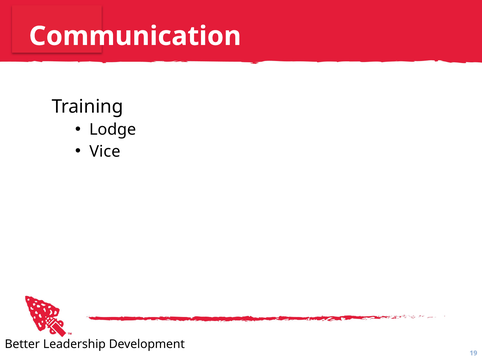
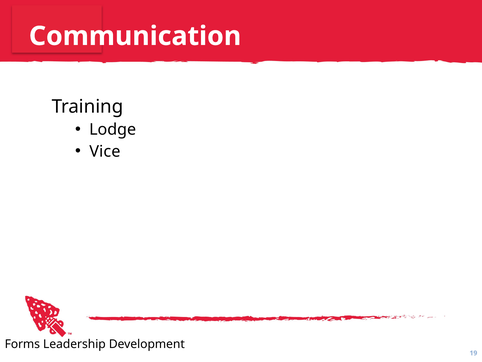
Better: Better -> Forms
